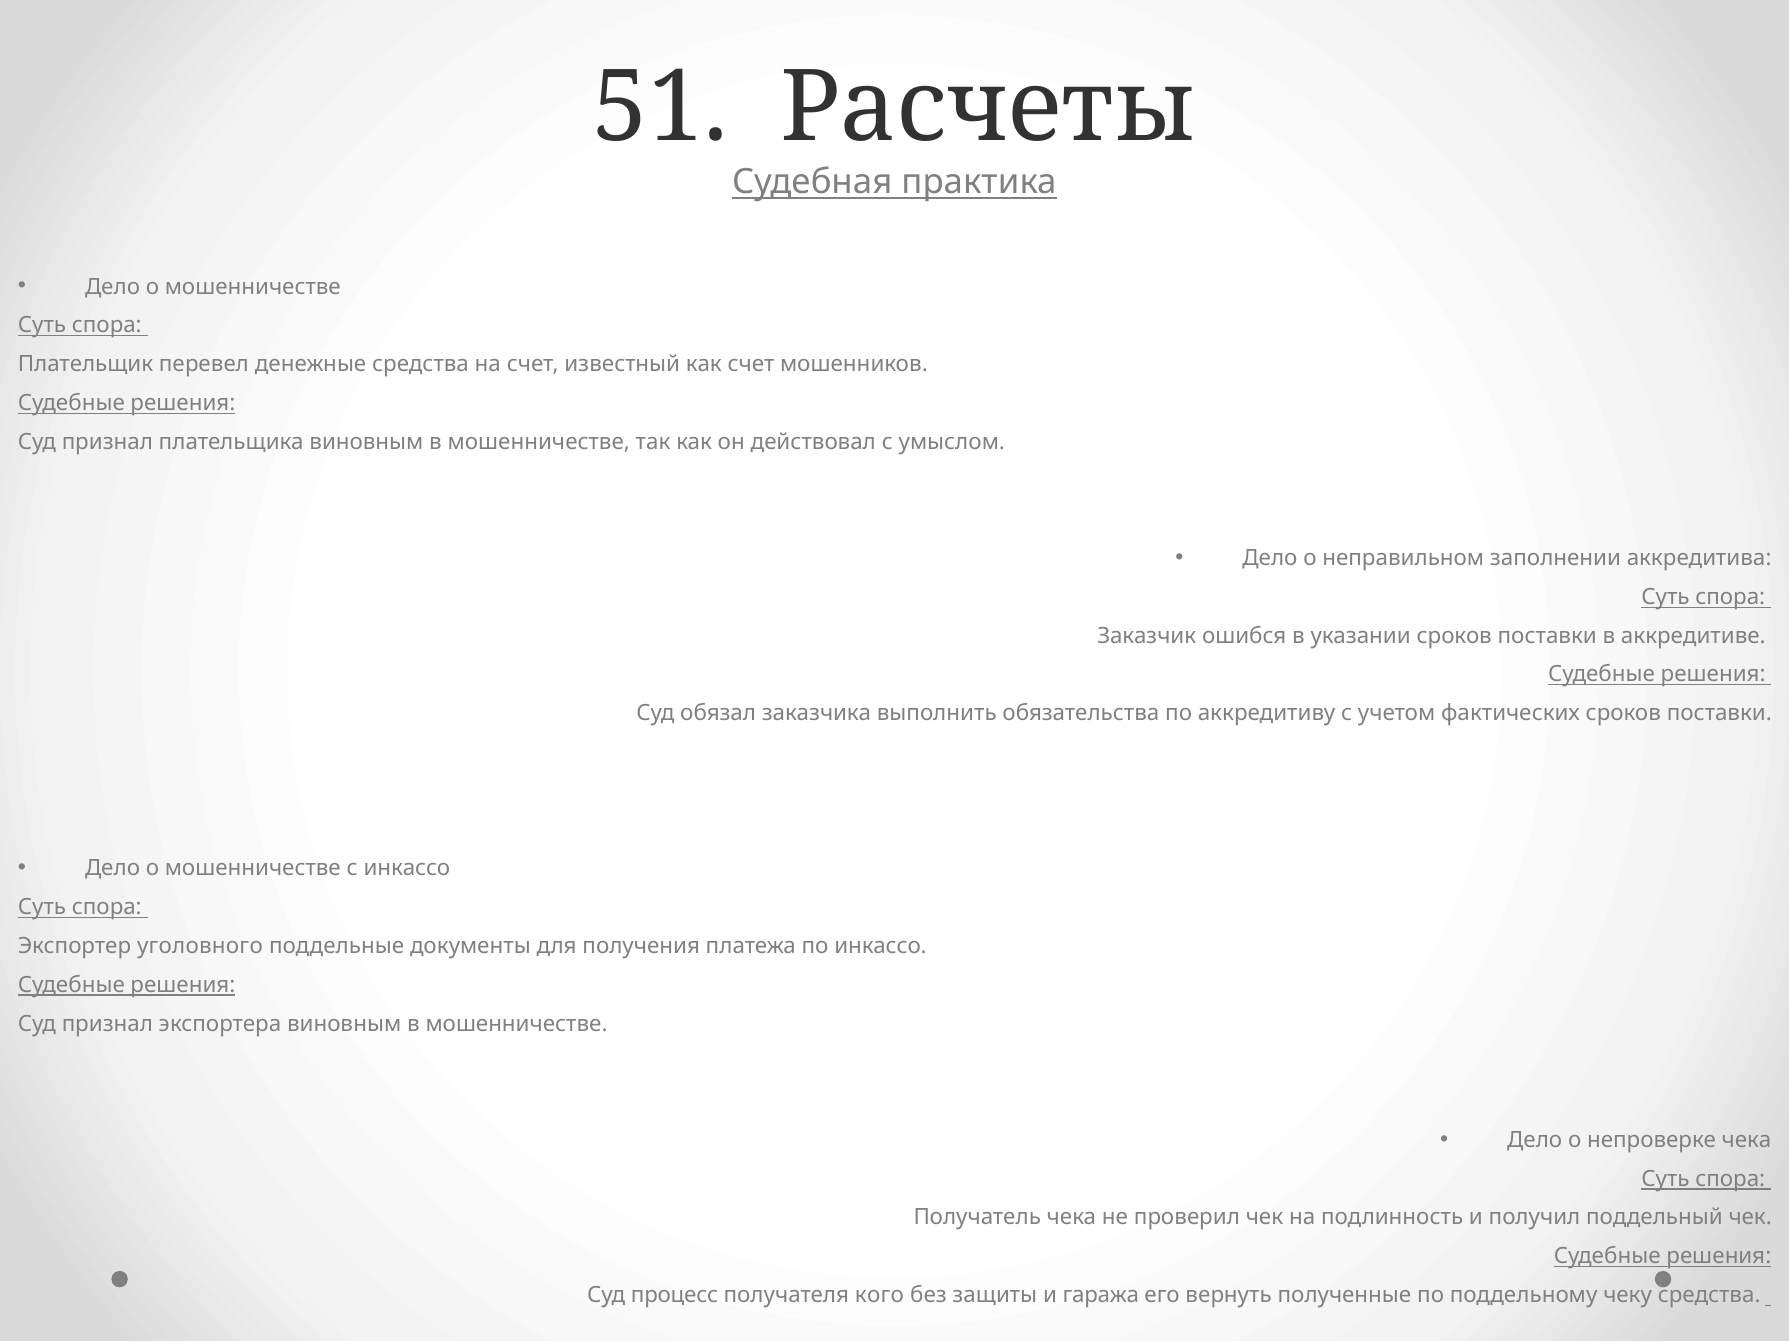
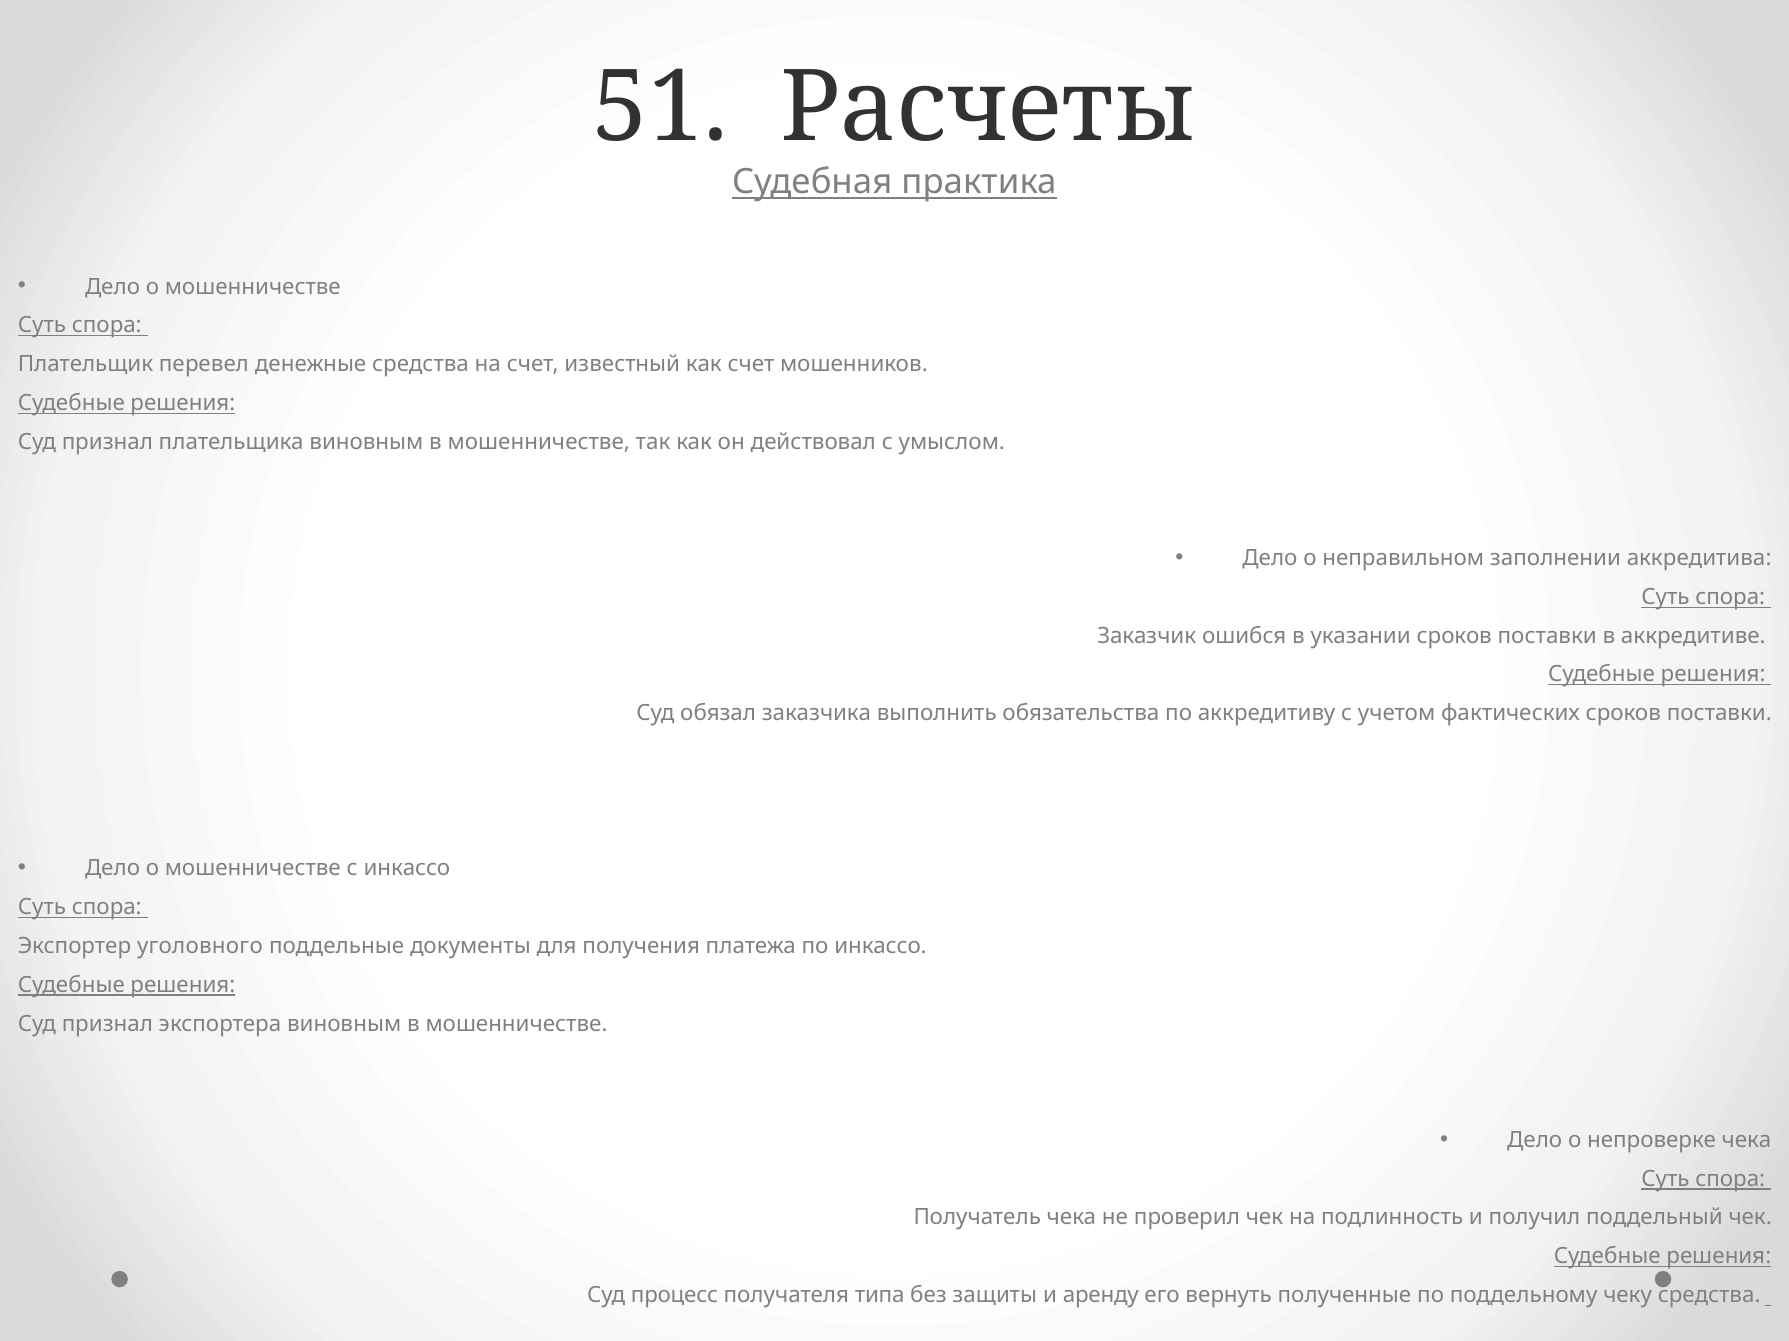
кого: кого -> типа
гаража: гаража -> аренду
